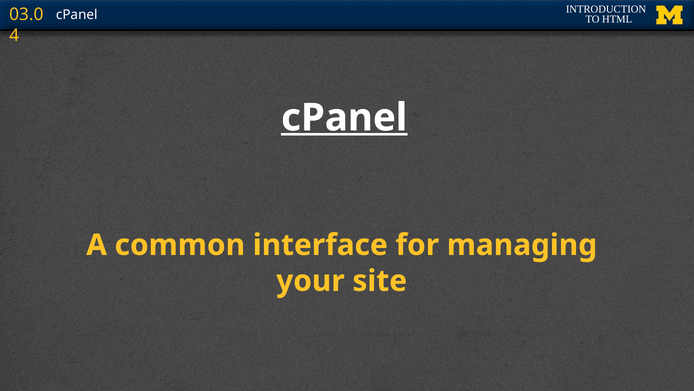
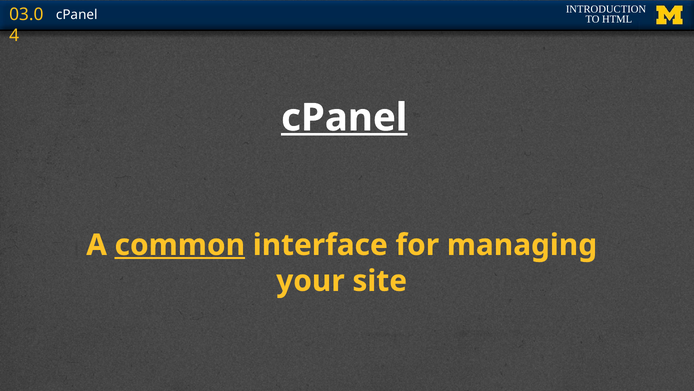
common underline: none -> present
